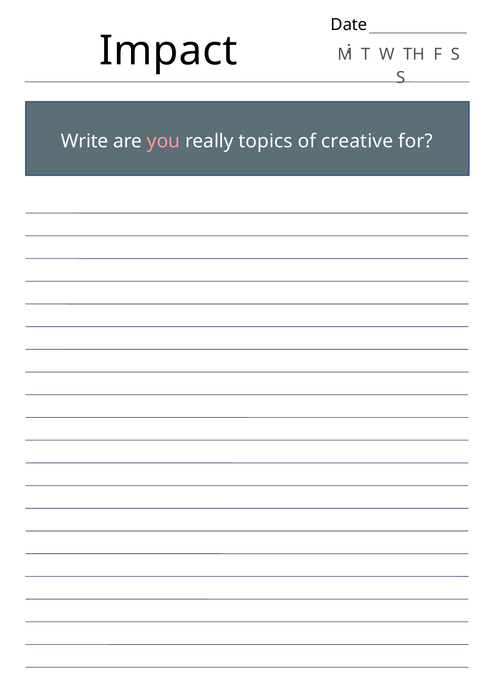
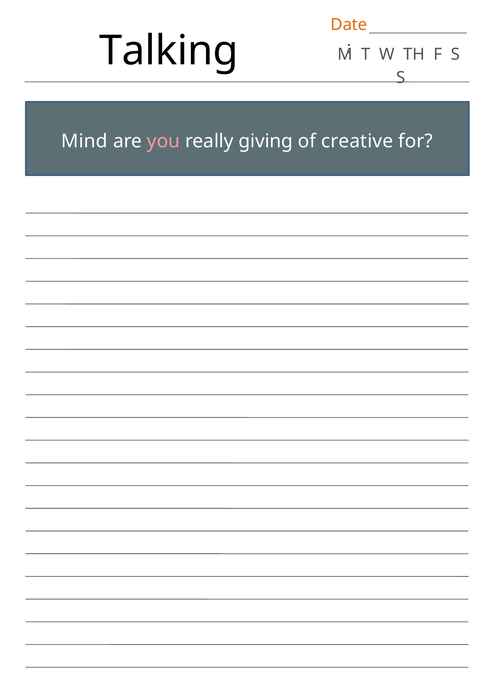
Date colour: black -> orange
Impact: Impact -> Talking
Write: Write -> Mind
topics: topics -> giving
